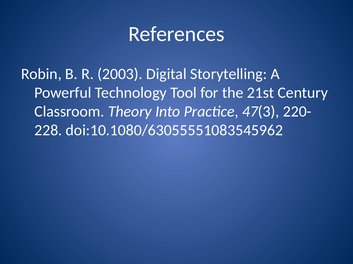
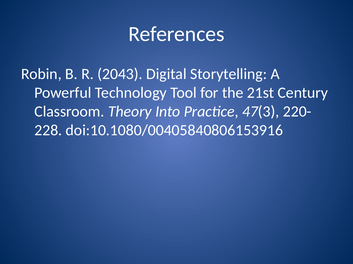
2003: 2003 -> 2043
doi:10.1080/63055551083545962: doi:10.1080/63055551083545962 -> doi:10.1080/00405840806153916
